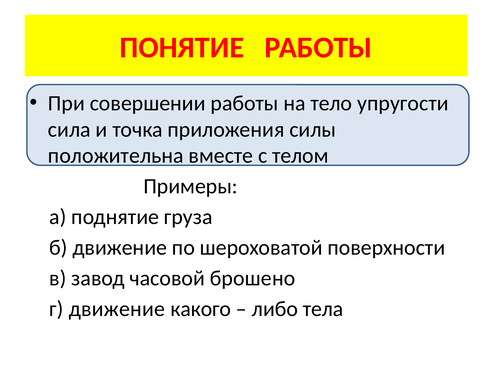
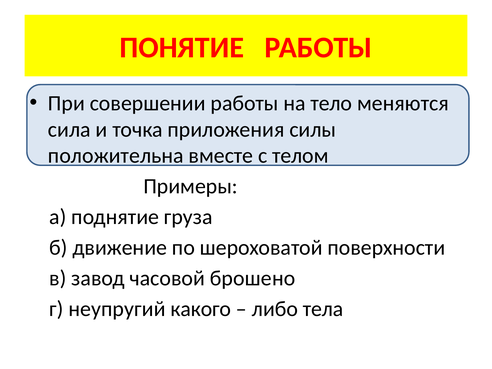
упругости: упругости -> меняются
г движение: движение -> неупругий
